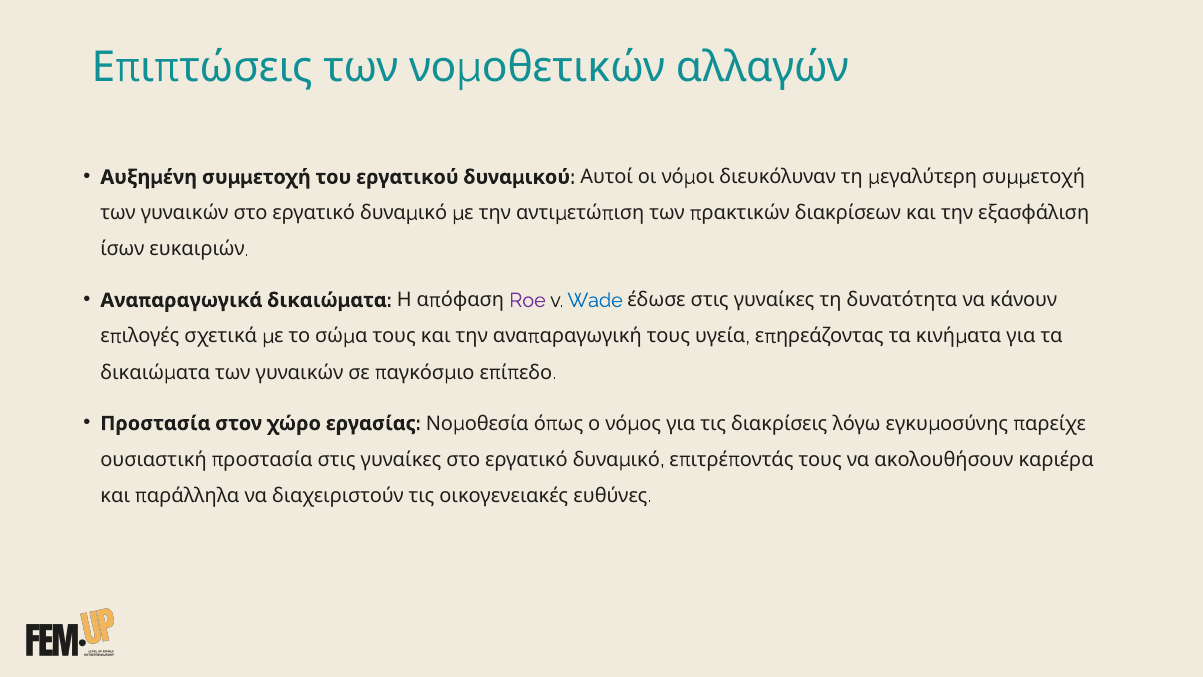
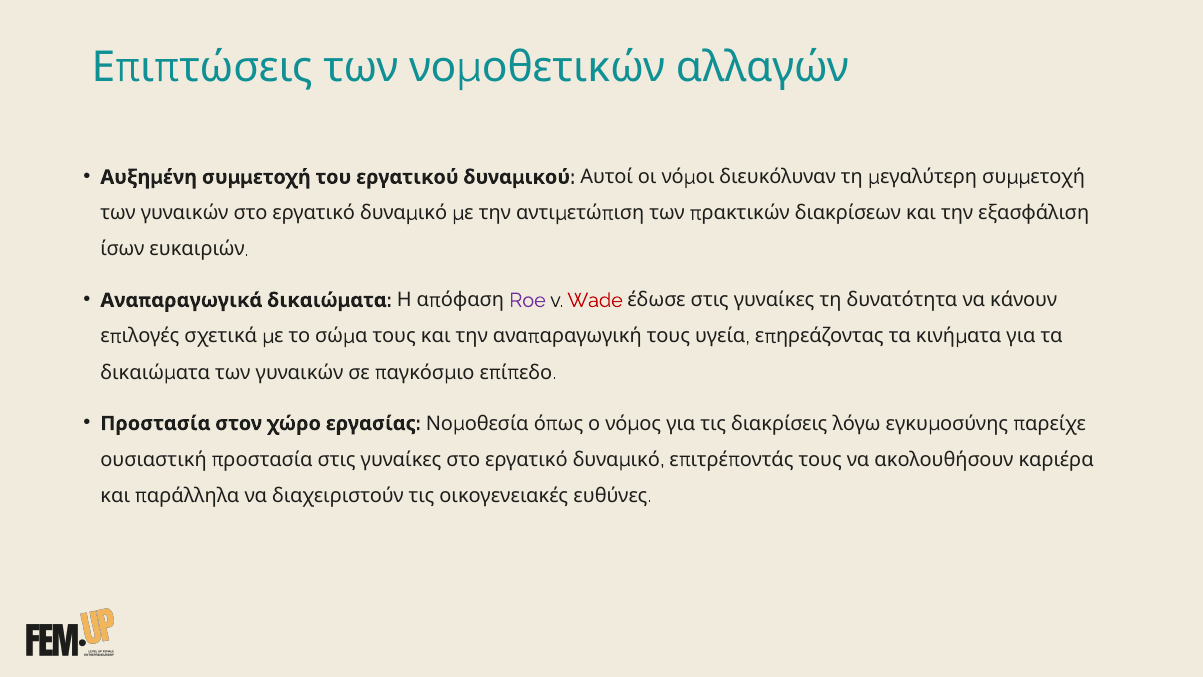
Wade colour: blue -> red
